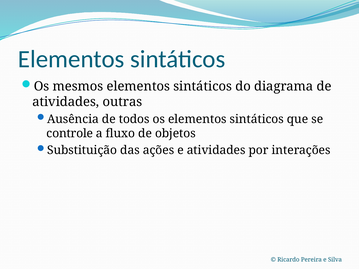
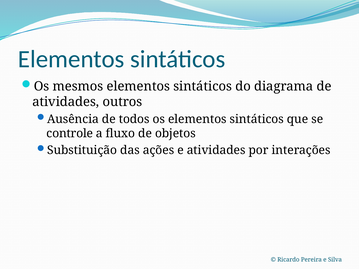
outras: outras -> outros
